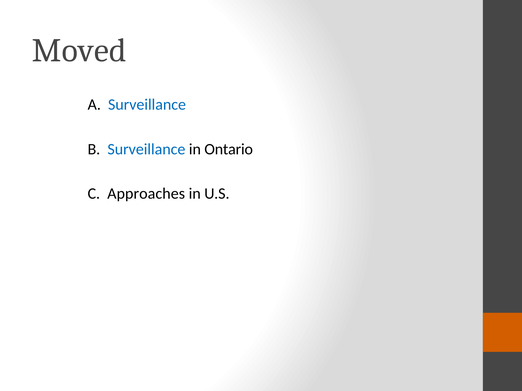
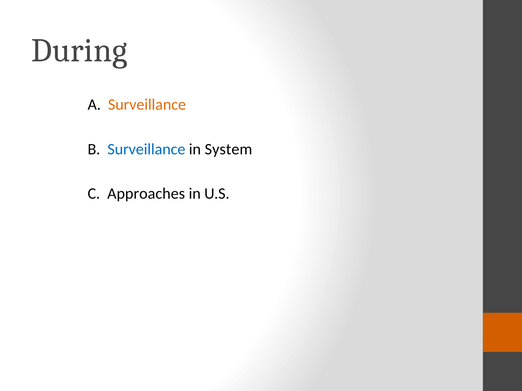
Moved: Moved -> During
Surveillance at (147, 105) colour: blue -> orange
Ontario: Ontario -> System
